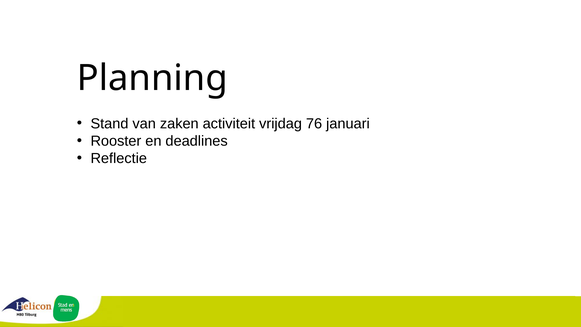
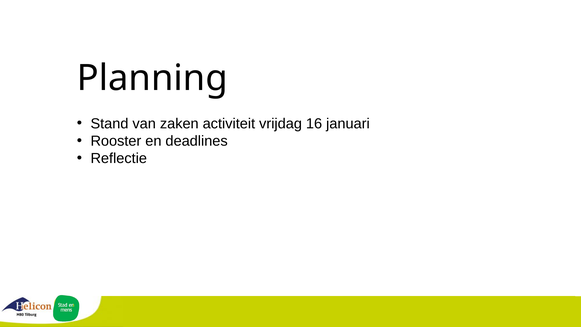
76: 76 -> 16
